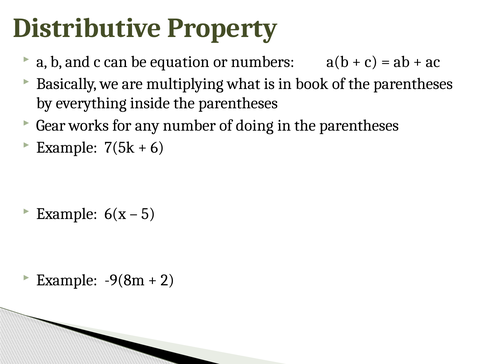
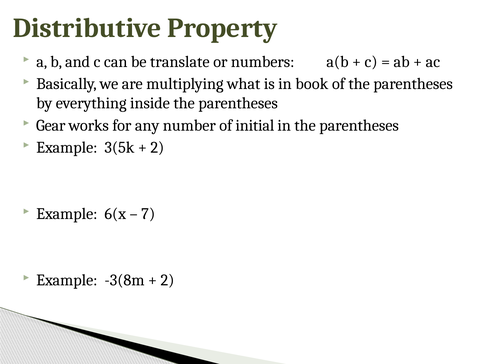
equation: equation -> translate
doing: doing -> initial
7(5k: 7(5k -> 3(5k
6 at (157, 147): 6 -> 2
5: 5 -> 7
-9(8m: -9(8m -> -3(8m
